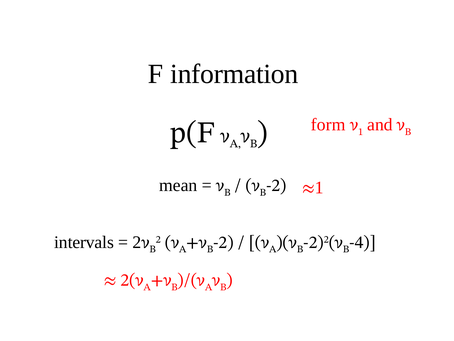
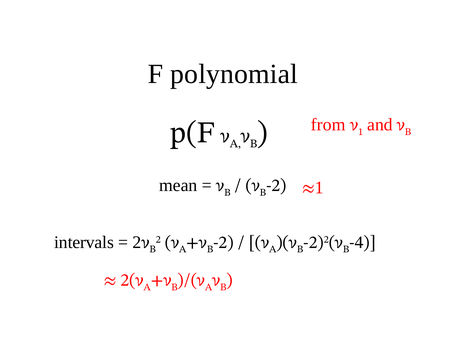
information: information -> polynomial
form: form -> from
